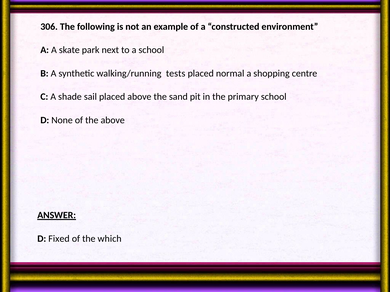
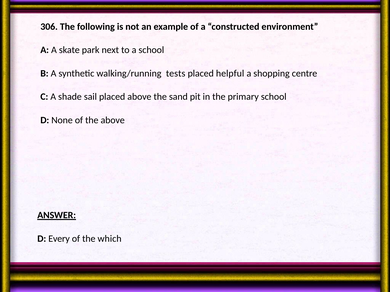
normal: normal -> helpful
Fixed: Fixed -> Every
